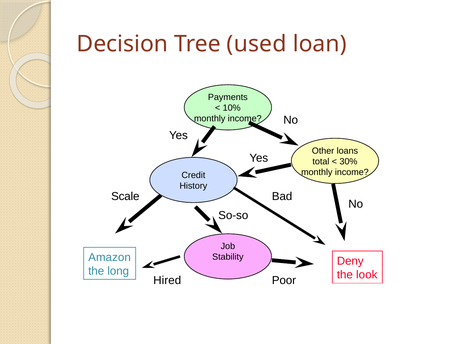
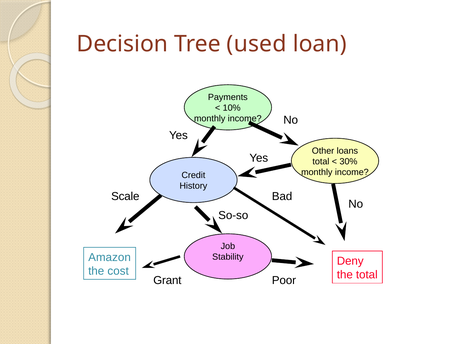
long: long -> cost
the look: look -> total
Hired: Hired -> Grant
